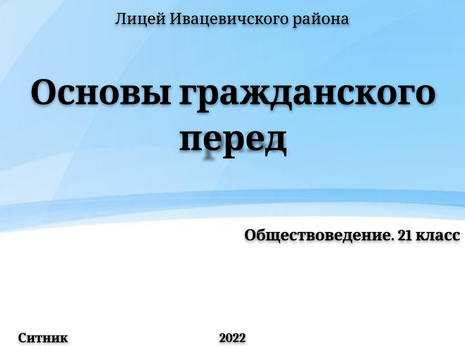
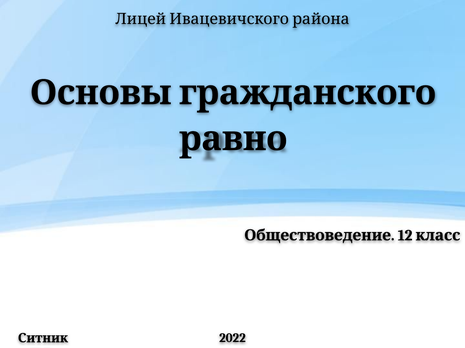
перед: перед -> равно
21: 21 -> 12
